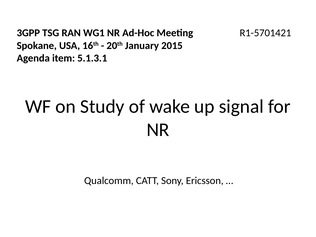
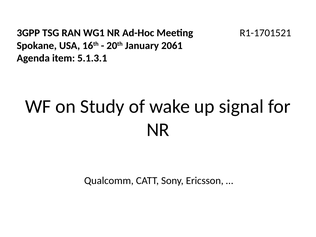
R1-5701421: R1-5701421 -> R1-1701521
2015: 2015 -> 2061
